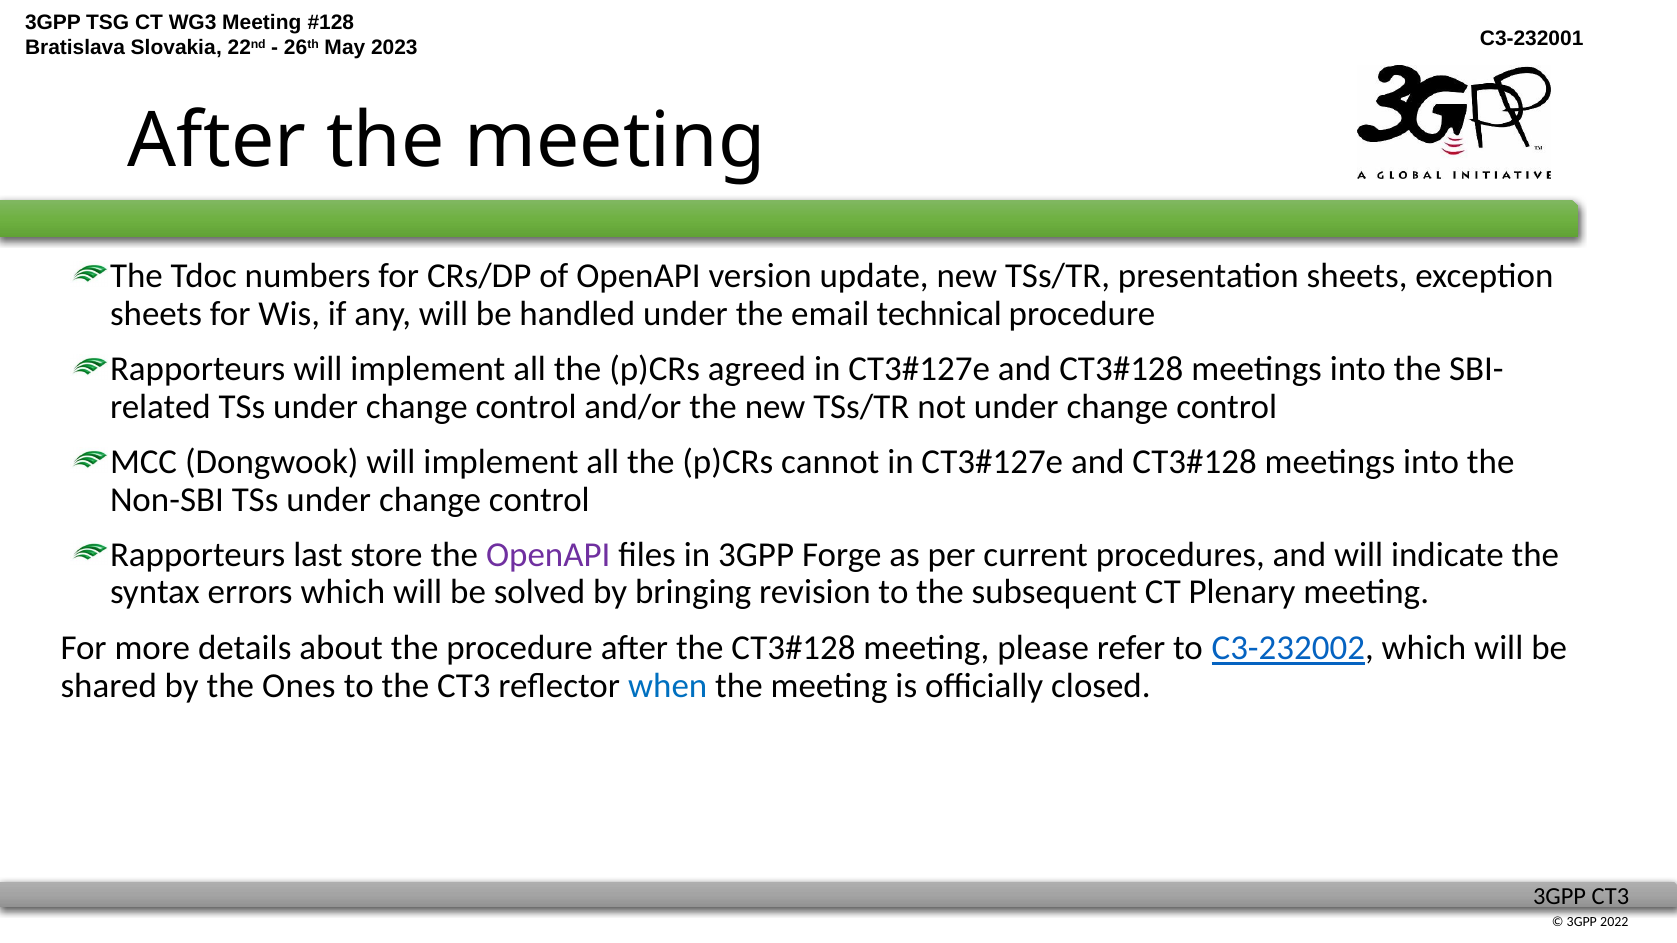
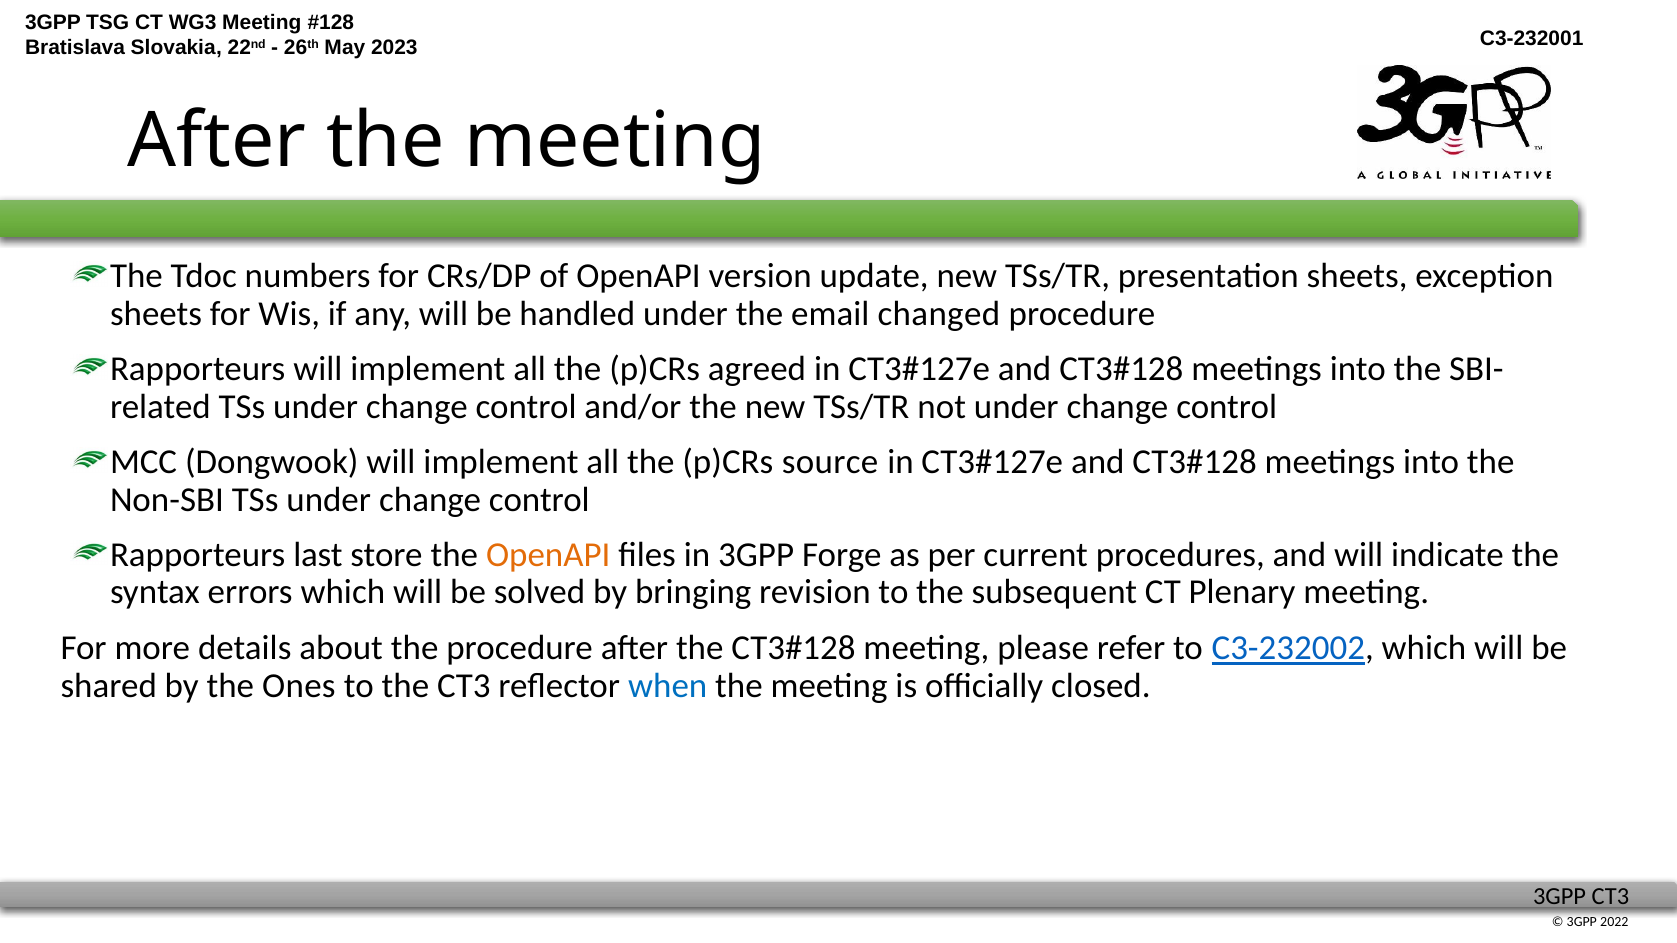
technical: technical -> changed
cannot: cannot -> source
OpenAPI at (548, 555) colour: purple -> orange
